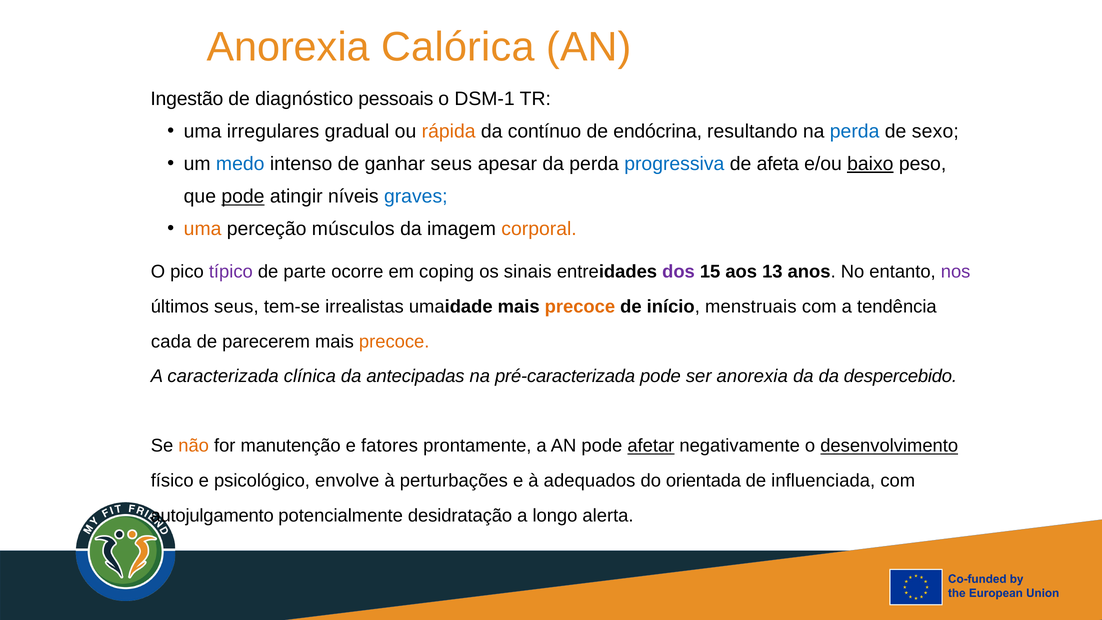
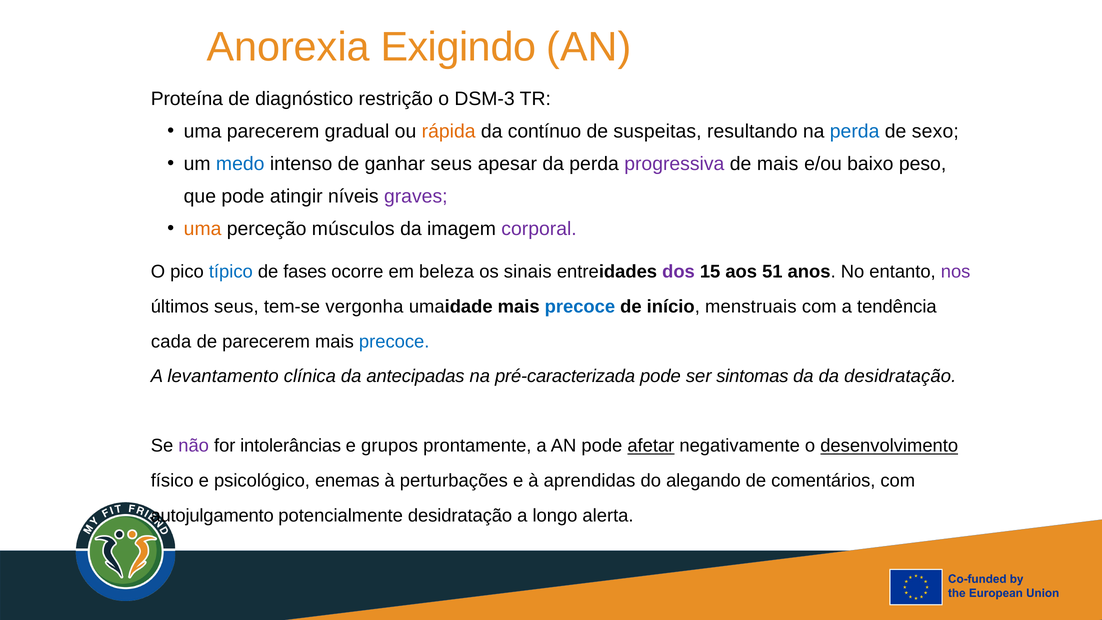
Calórica: Calórica -> Exigindo
Ingestão: Ingestão -> Proteína
pessoais: pessoais -> restrição
DSM-1: DSM-1 -> DSM-3
uma irregulares: irregulares -> parecerem
endócrina: endócrina -> suspeitas
progressiva colour: blue -> purple
de afeta: afeta -> mais
baixo underline: present -> none
pode at (243, 197) underline: present -> none
graves colour: blue -> purple
corporal colour: orange -> purple
típico colour: purple -> blue
parte: parte -> fases
coping: coping -> beleza
13: 13 -> 51
irrealistas: irrealistas -> vergonha
precoce at (580, 307) colour: orange -> blue
precoce at (394, 341) colour: orange -> blue
caracterizada: caracterizada -> levantamento
ser anorexia: anorexia -> sintomas
da despercebido: despercebido -> desidratação
não colour: orange -> purple
manutenção: manutenção -> intolerâncias
fatores: fatores -> grupos
envolve: envolve -> enemas
adequados: adequados -> aprendidas
orientada: orientada -> alegando
influenciada: influenciada -> comentários
